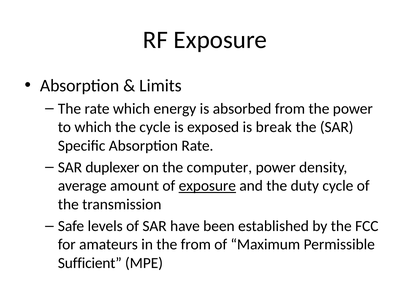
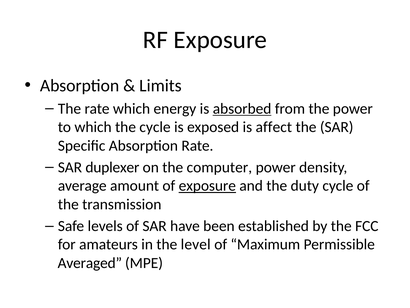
absorbed underline: none -> present
break: break -> affect
the from: from -> level
Sufficient: Sufficient -> Averaged
